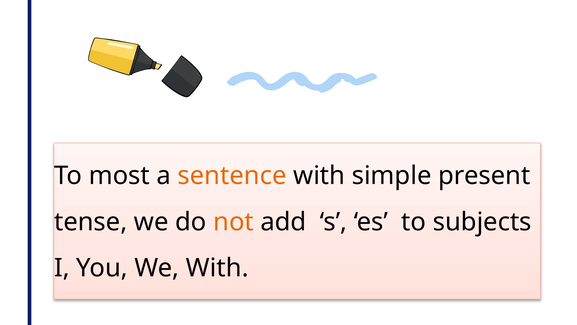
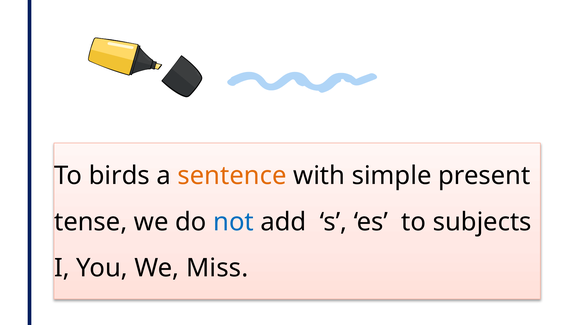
most: most -> birds
not colour: orange -> blue
We With: With -> Miss
